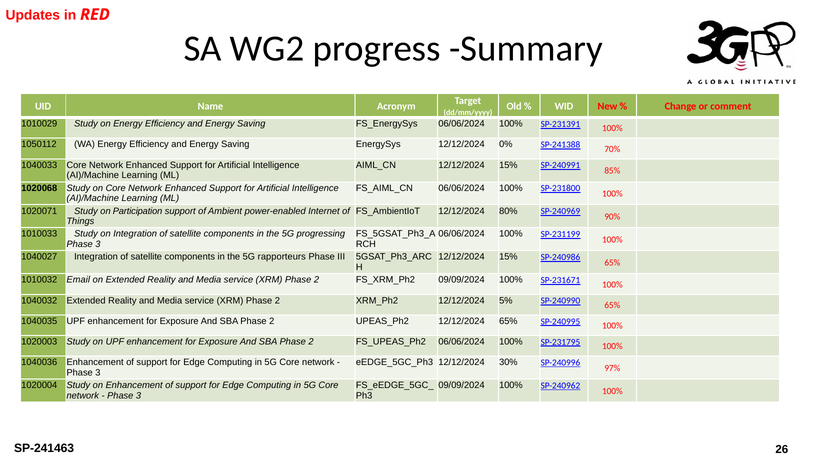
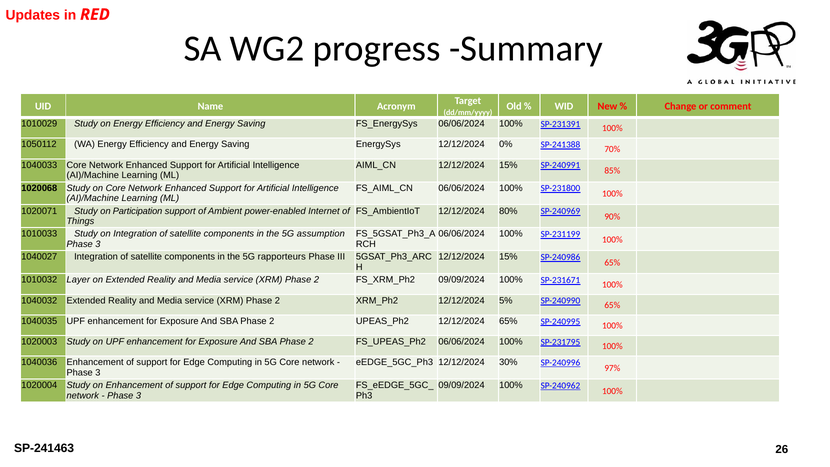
progressing: progressing -> assumption
Email: Email -> Layer
